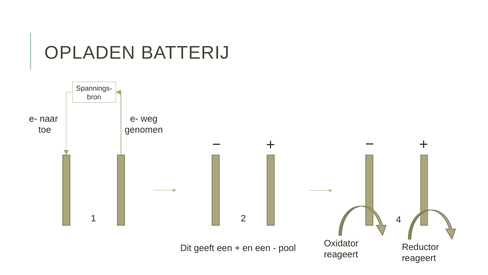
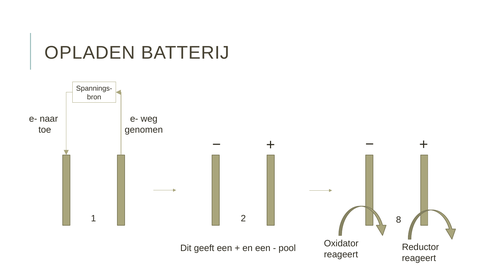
4: 4 -> 8
